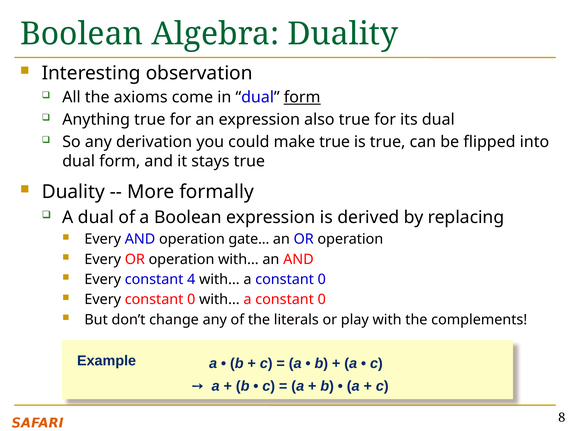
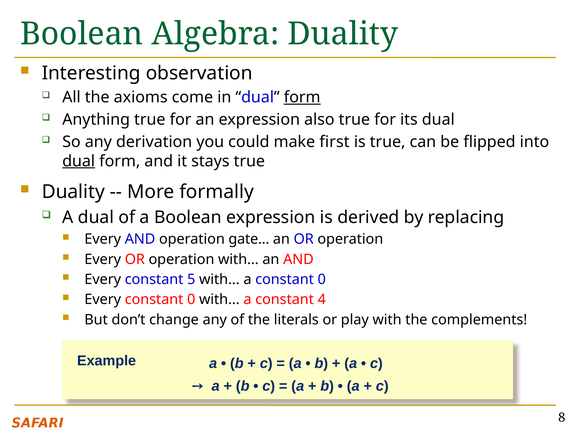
make true: true -> first
dual at (79, 161) underline: none -> present
4: 4 -> 5
0 at (322, 300): 0 -> 4
